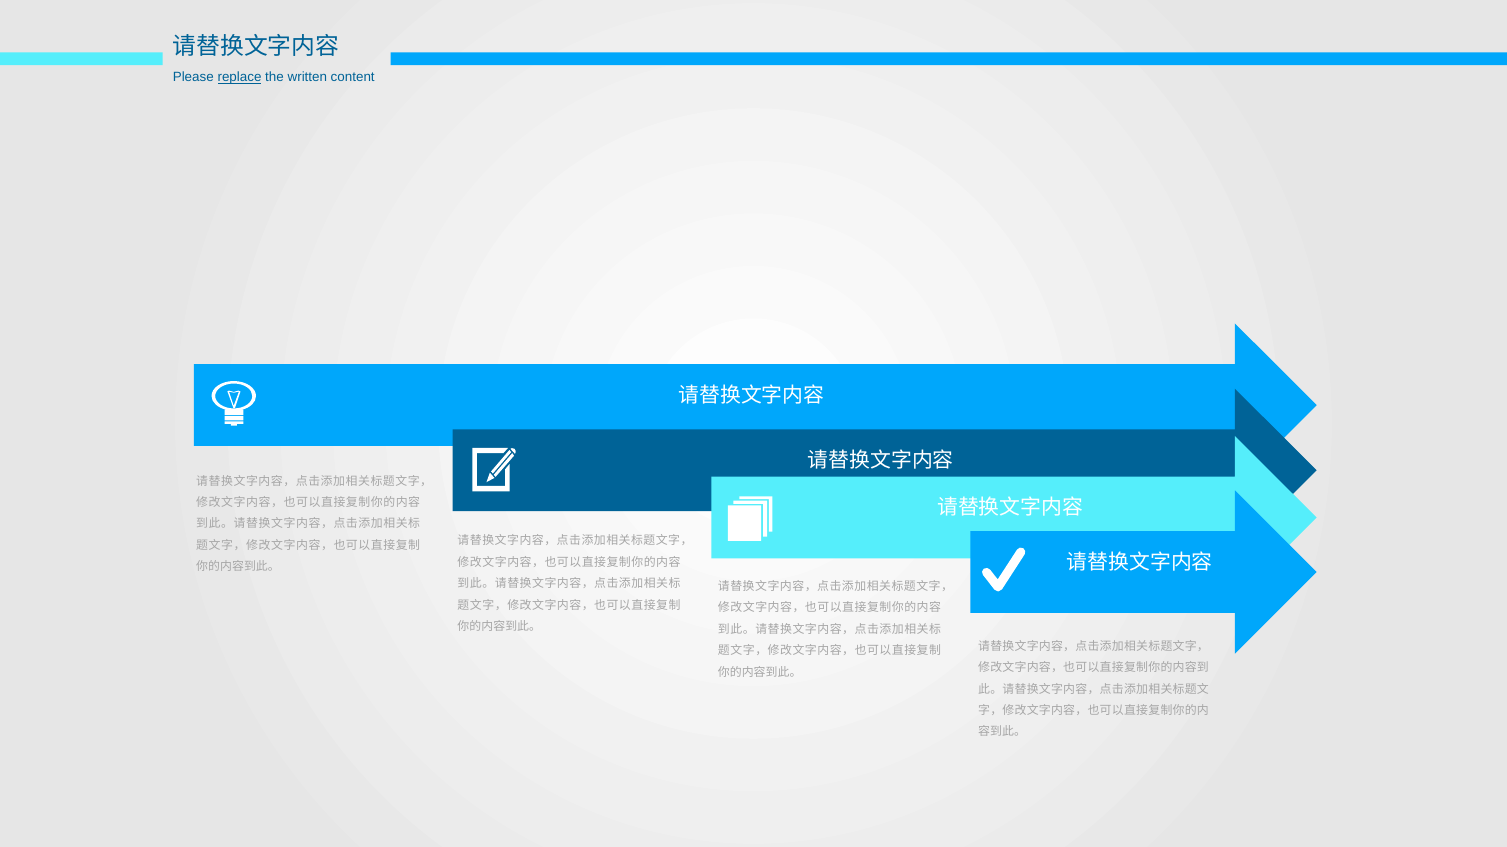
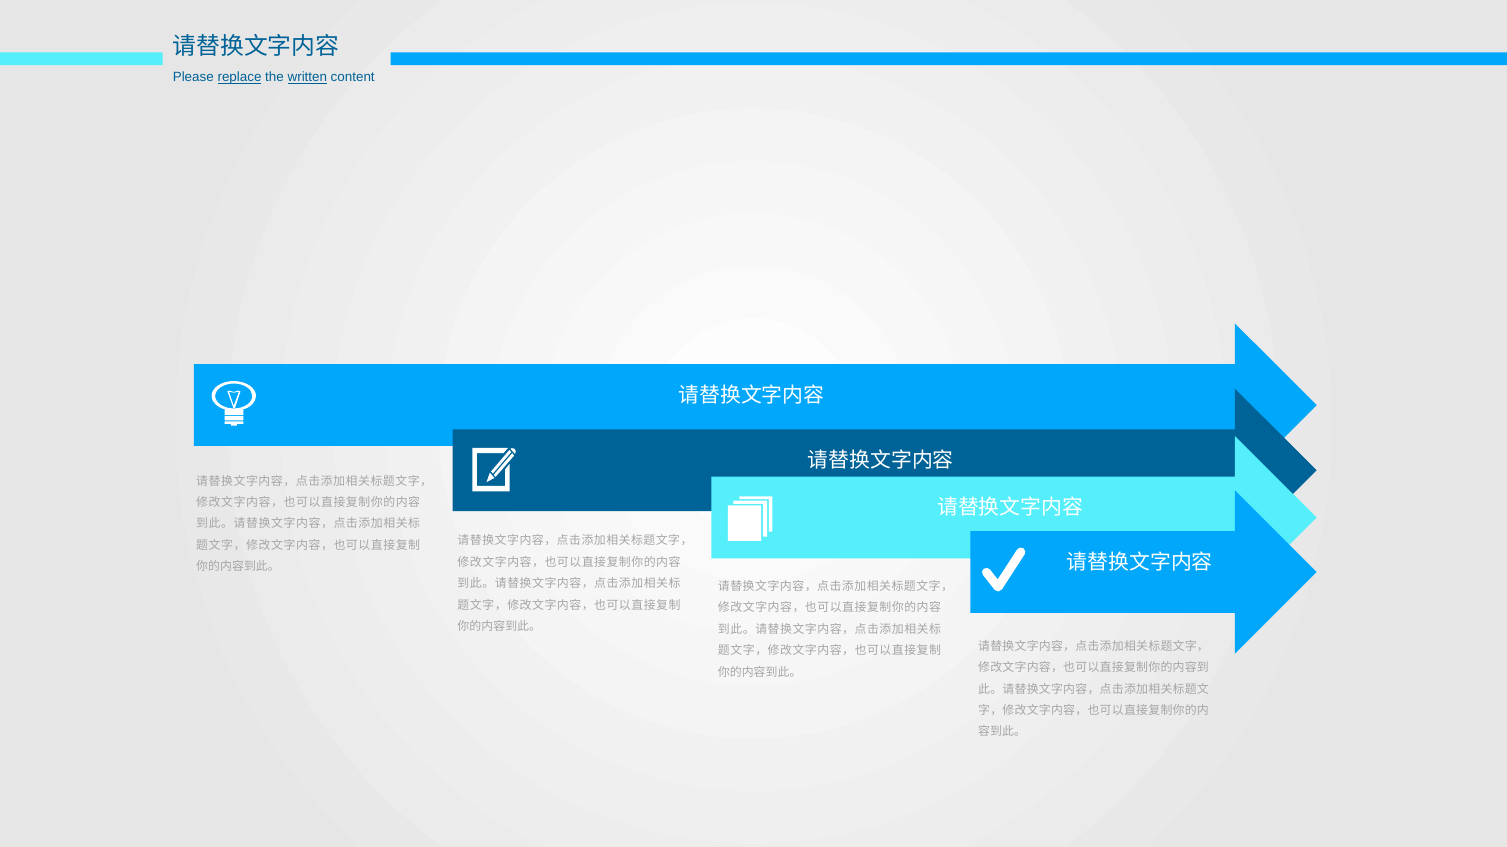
written underline: none -> present
